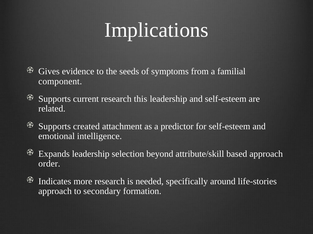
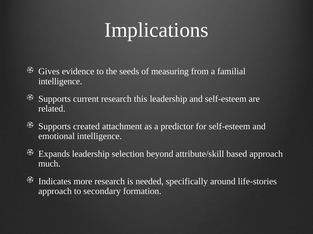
symptoms: symptoms -> measuring
component at (60, 82): component -> intelligence
order: order -> much
